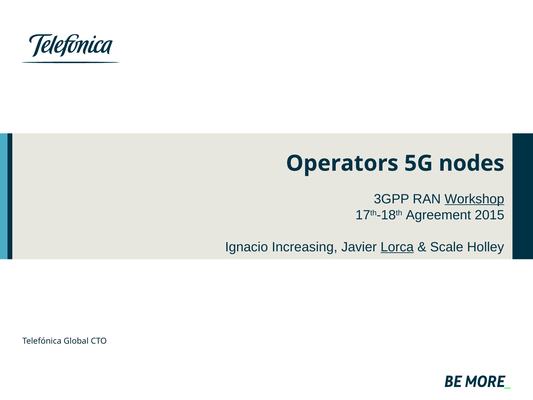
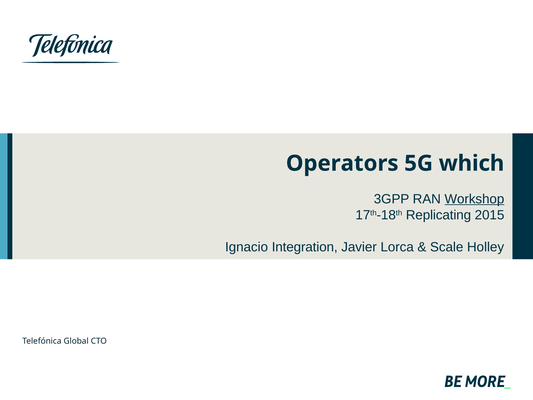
nodes: nodes -> which
Agreement: Agreement -> Replicating
Increasing: Increasing -> Integration
Lorca underline: present -> none
